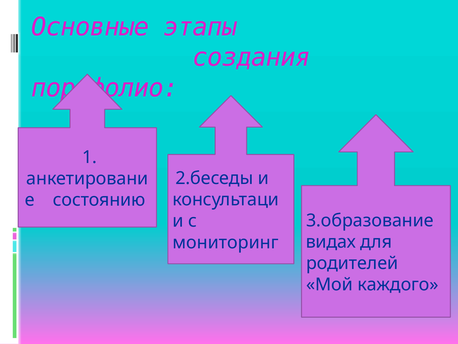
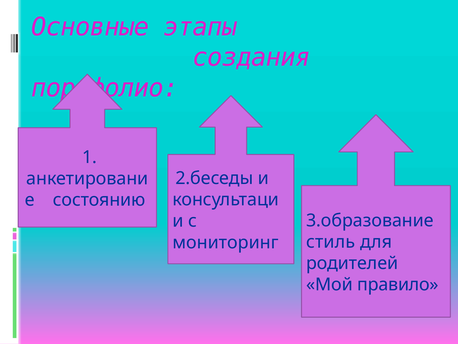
видах: видах -> стиль
каждого: каждого -> правило
